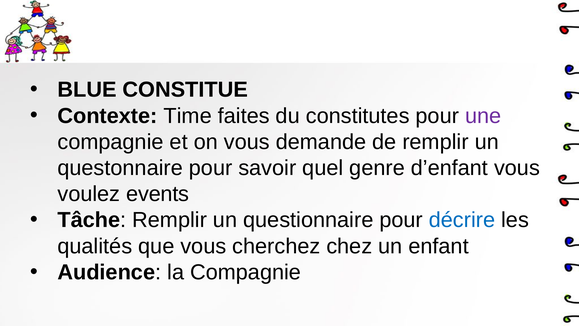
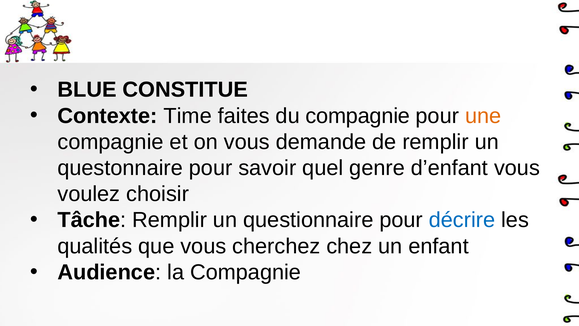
du constitutes: constitutes -> compagnie
une colour: purple -> orange
events: events -> choisir
